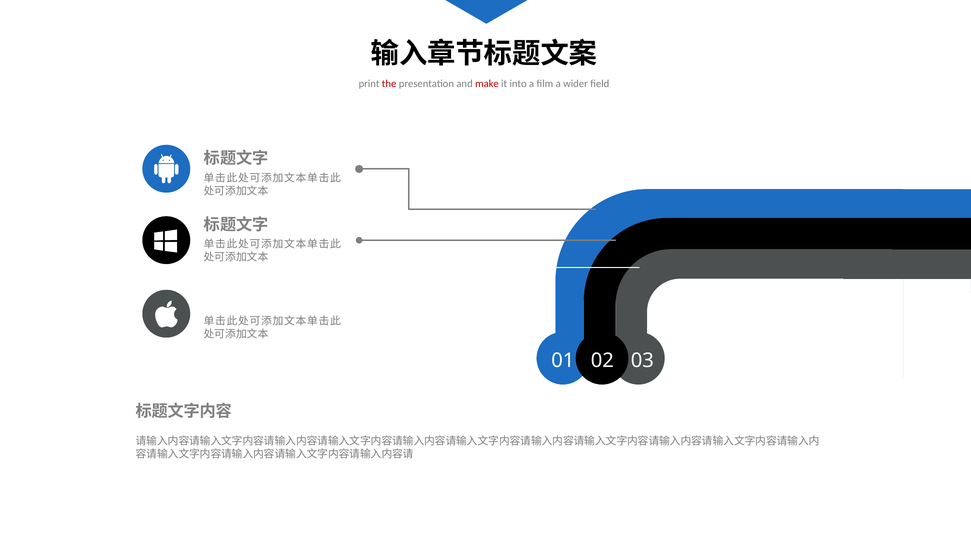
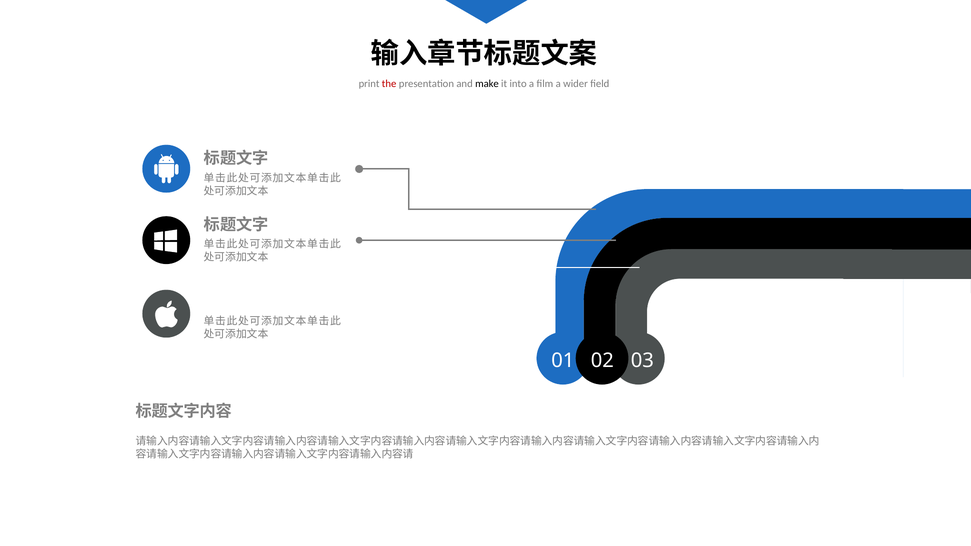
make colour: red -> black
